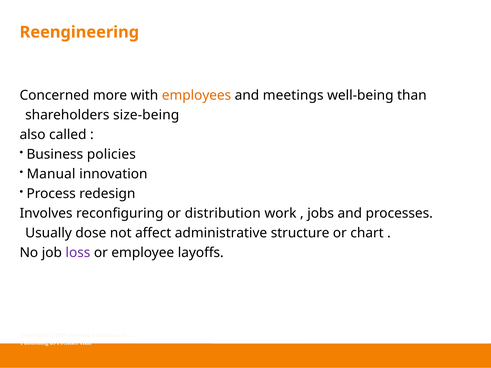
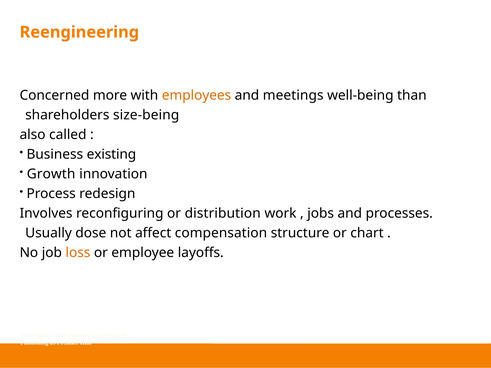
policies: policies -> existing
Manual: Manual -> Growth
administrative: administrative -> compensation
loss colour: purple -> orange
